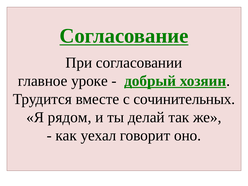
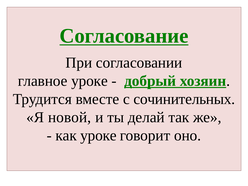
рядом: рядом -> новой
как уехал: уехал -> уроке
